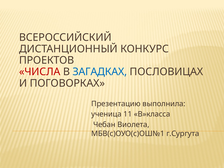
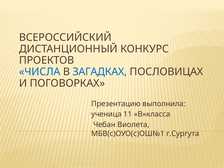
ЧИСЛА colour: red -> blue
